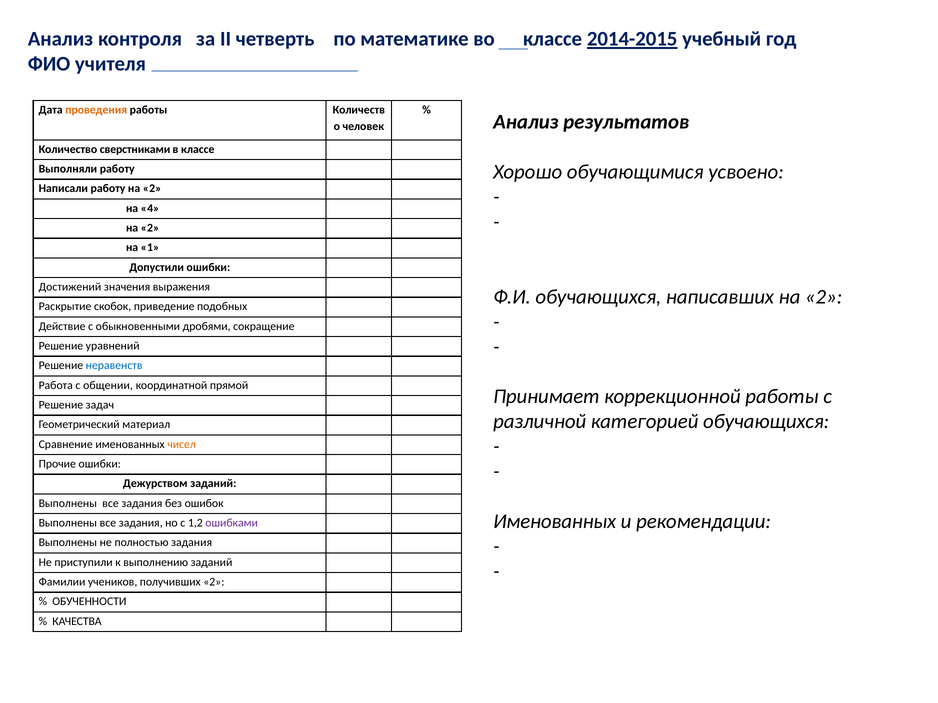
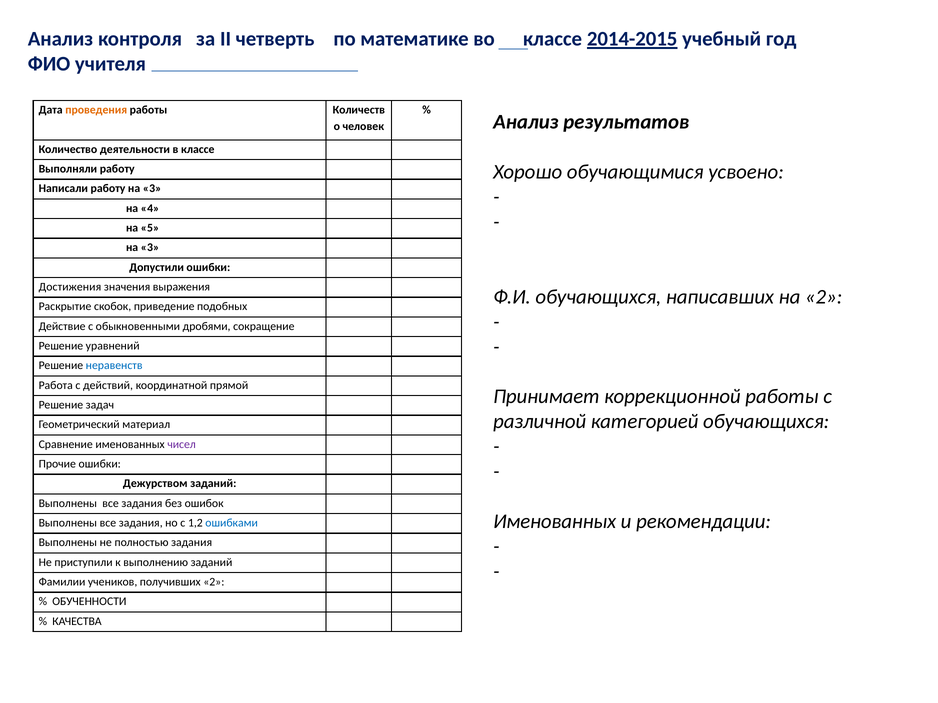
сверстниками: сверстниками -> деятельности
работу на 2: 2 -> 3
2 at (150, 228): 2 -> 5
1 at (150, 248): 1 -> 3
Достижений: Достижений -> Достижения
общении: общении -> действий
чисел colour: orange -> purple
ошибками colour: purple -> blue
